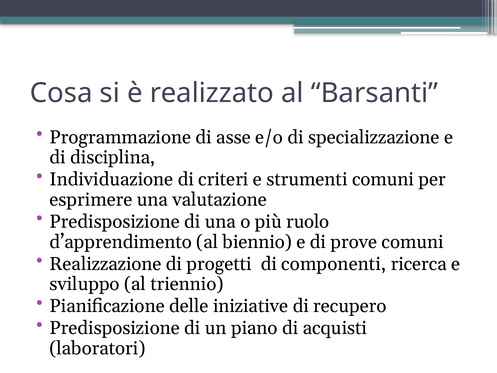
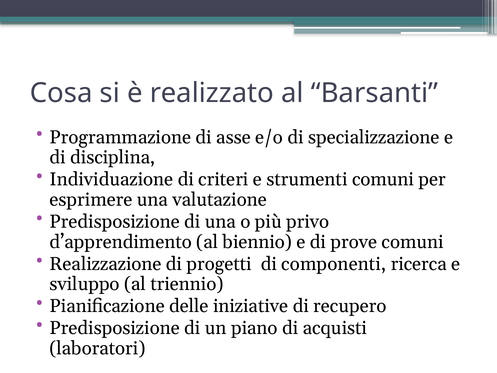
ruolo: ruolo -> privo
